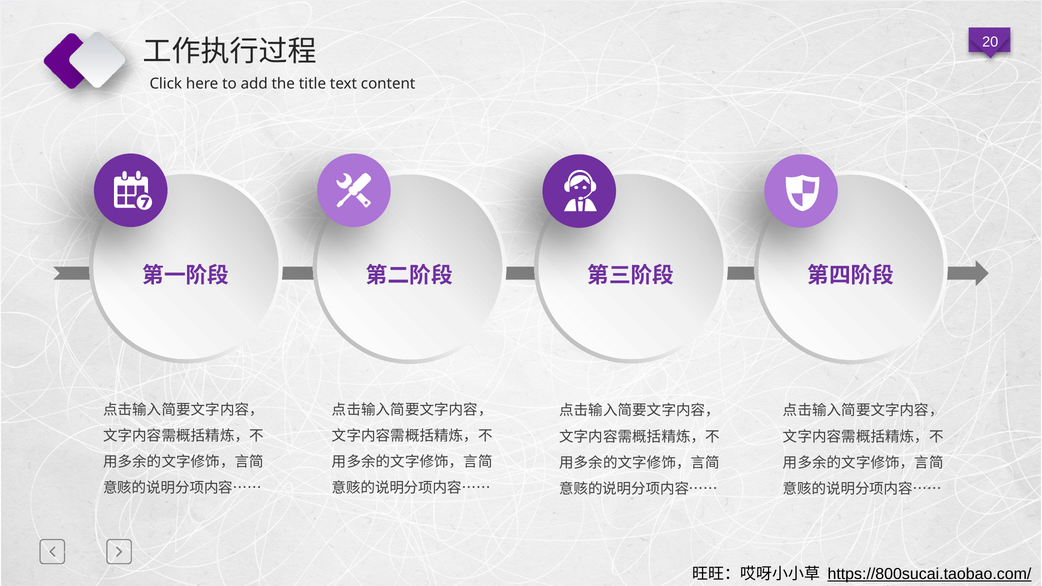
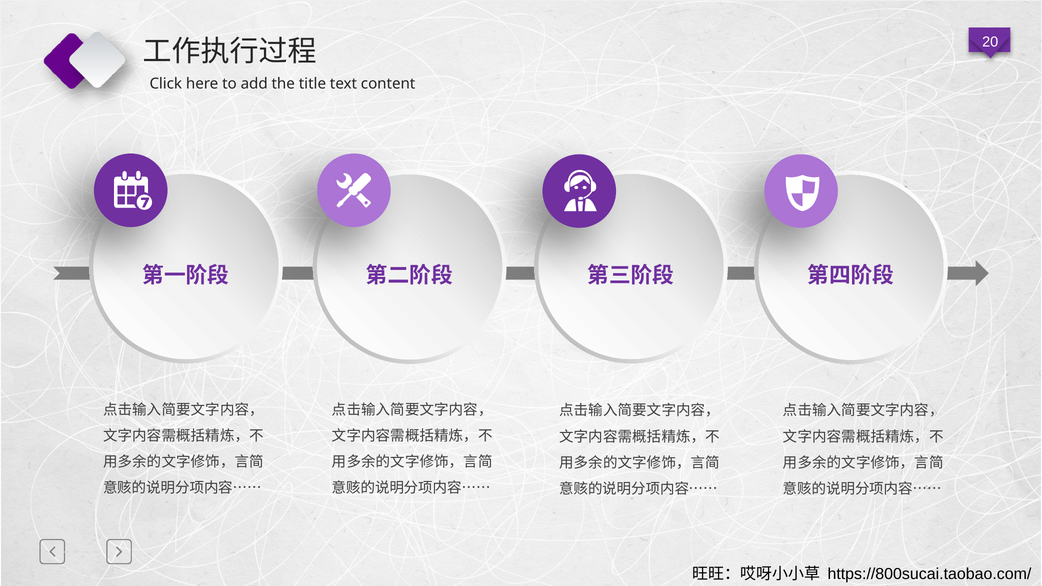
https://800sucai.taobao.com/ underline: present -> none
